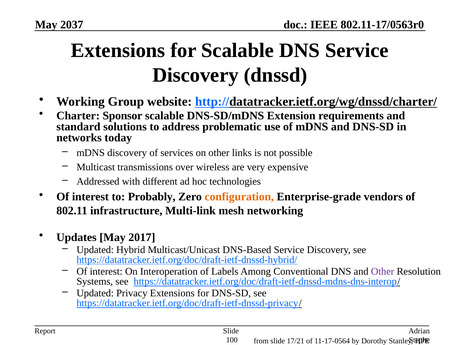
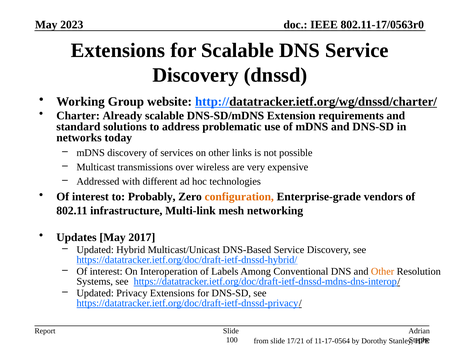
2037: 2037 -> 2023
Sponsor: Sponsor -> Already
Other at (383, 272) colour: purple -> orange
